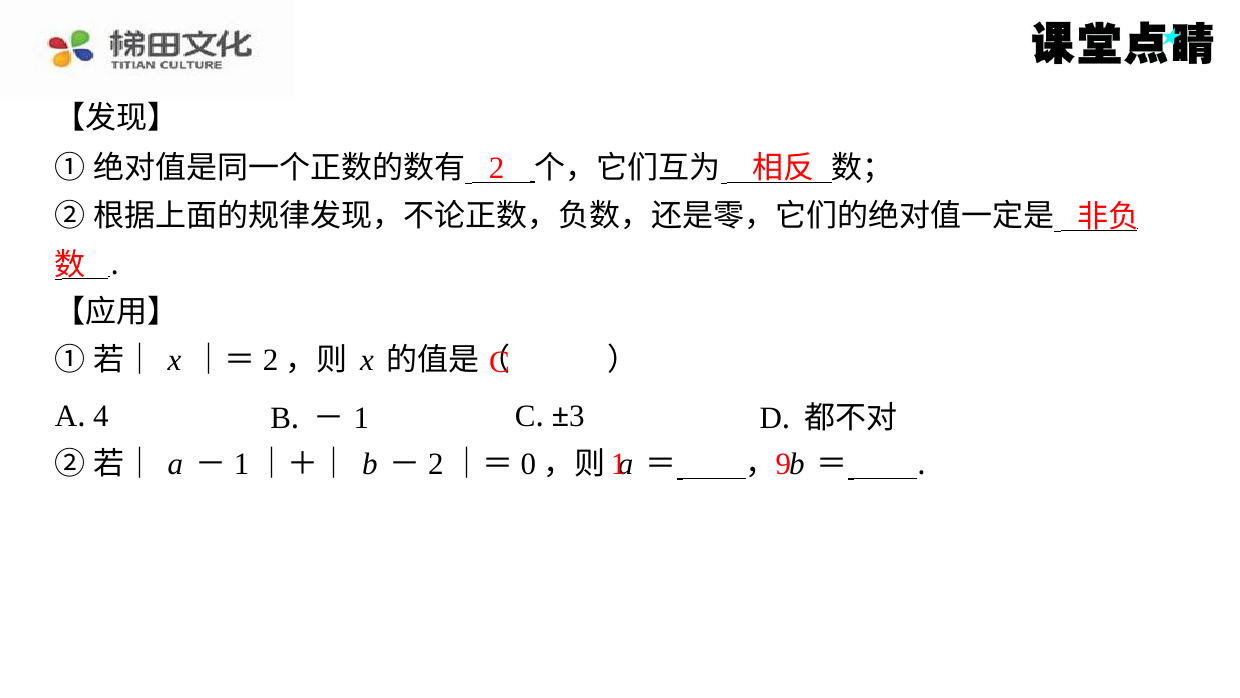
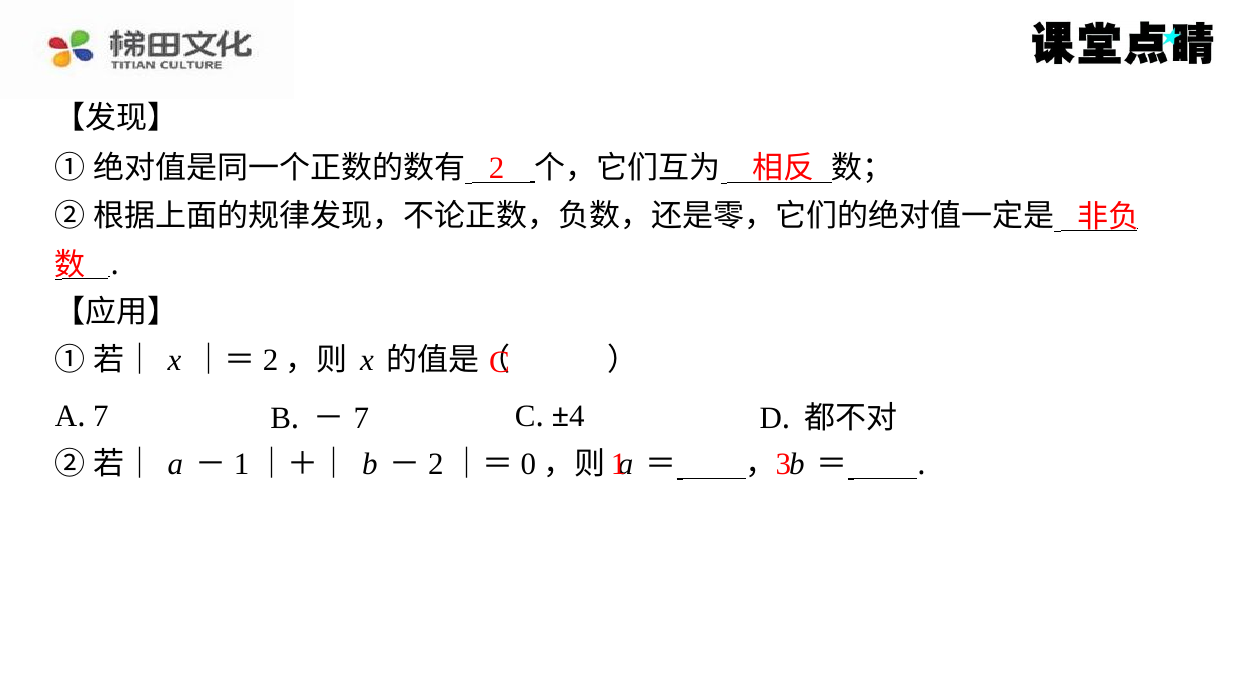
4 at (101, 416): 4 -> 7
1 at (361, 418): 1 -> 7
3: 3 -> 4
9: 9 -> 3
